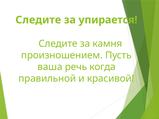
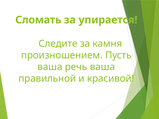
Следите at (38, 20): Следите -> Сломать
речь когда: когда -> ваша
